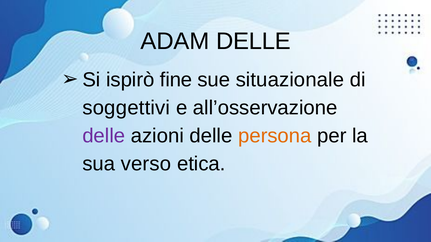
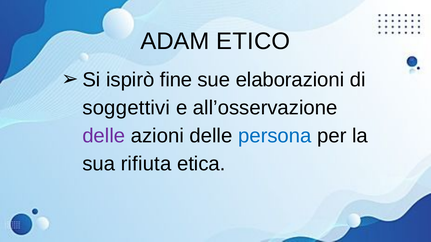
ADAM DELLE: DELLE -> ETICO
situazionale: situazionale -> elaborazioni
persona colour: orange -> blue
verso: verso -> rifiuta
